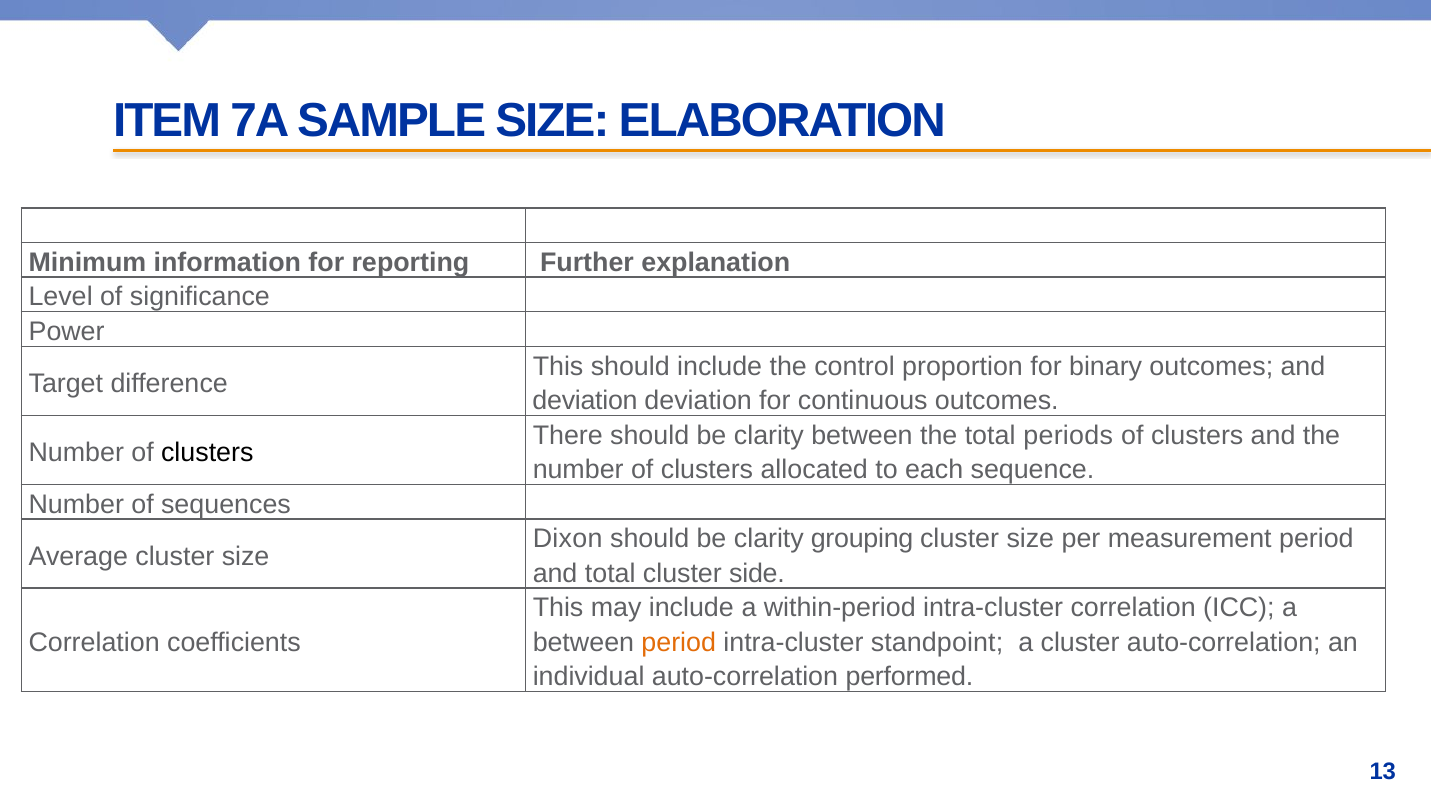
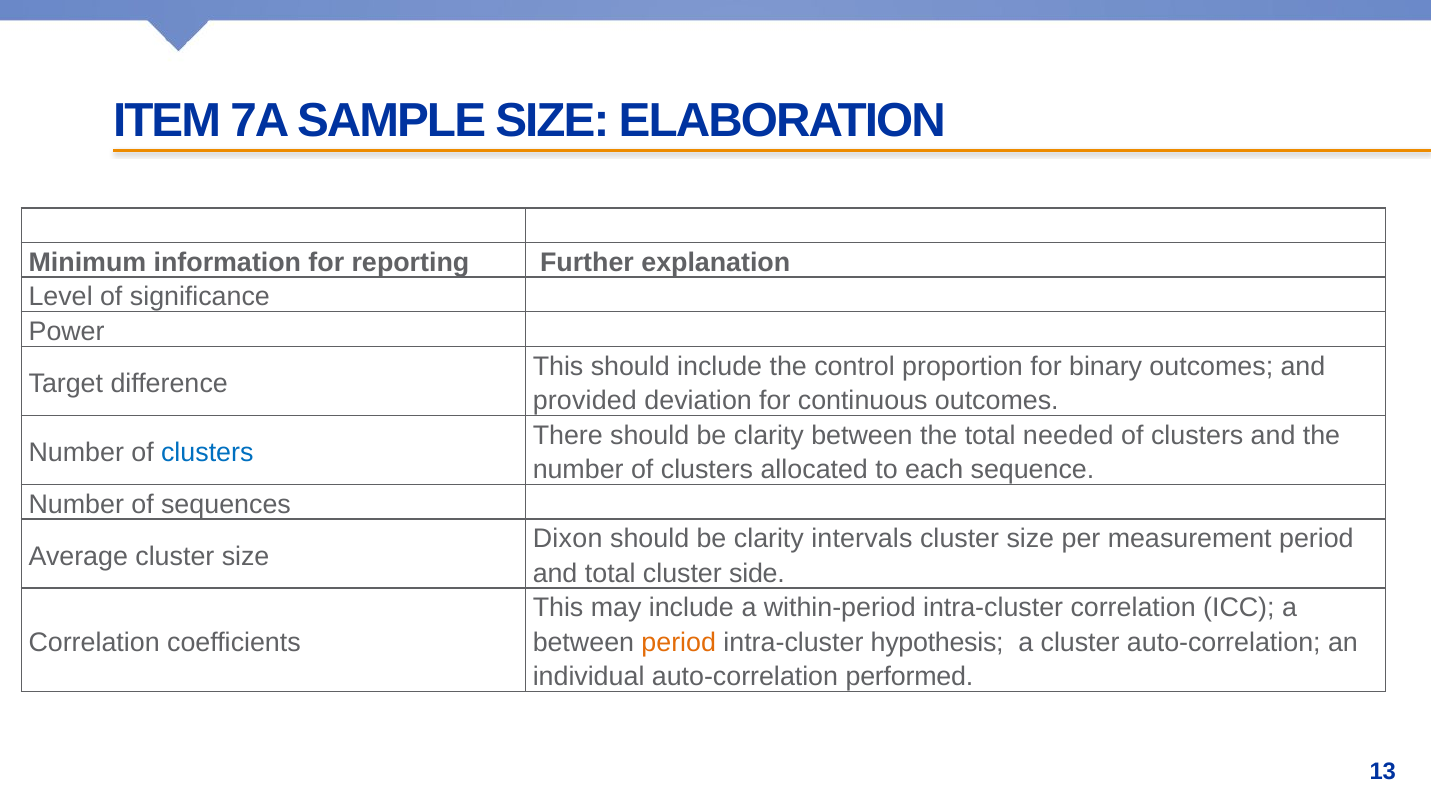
deviation at (585, 401): deviation -> provided
periods: periods -> needed
clusters at (207, 453) colour: black -> blue
grouping: grouping -> intervals
standpoint: standpoint -> hypothesis
